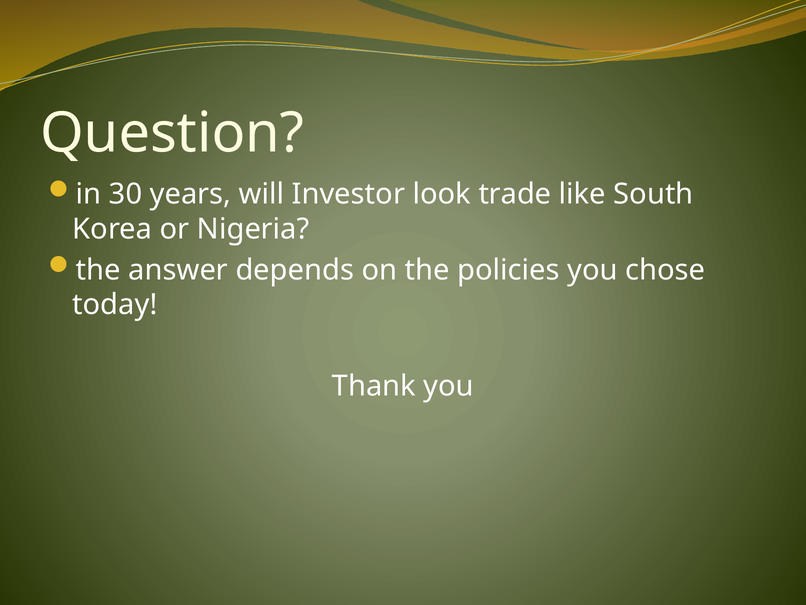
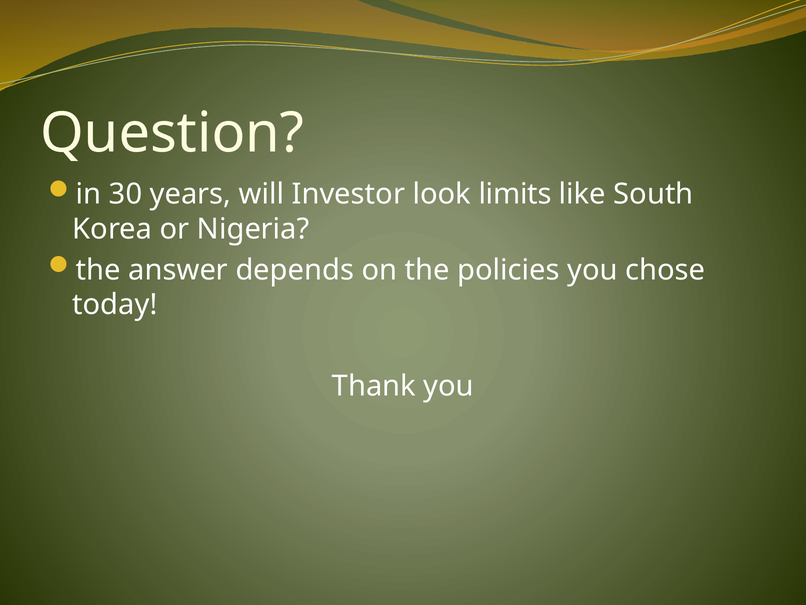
trade: trade -> limits
